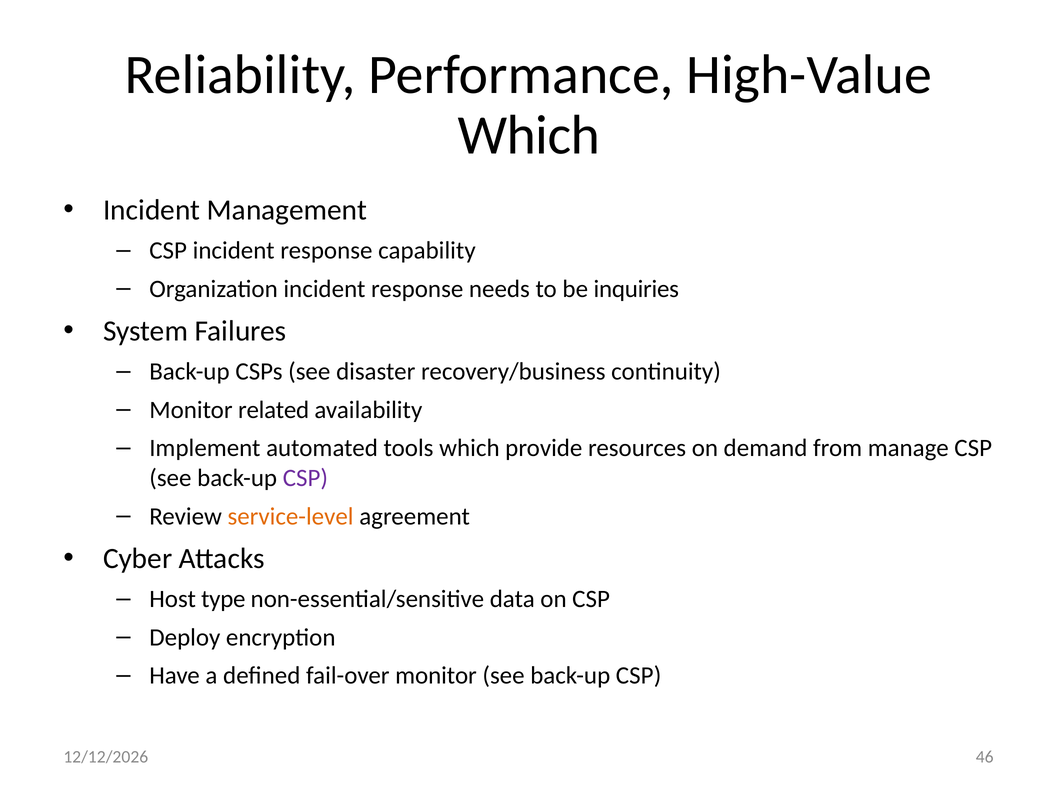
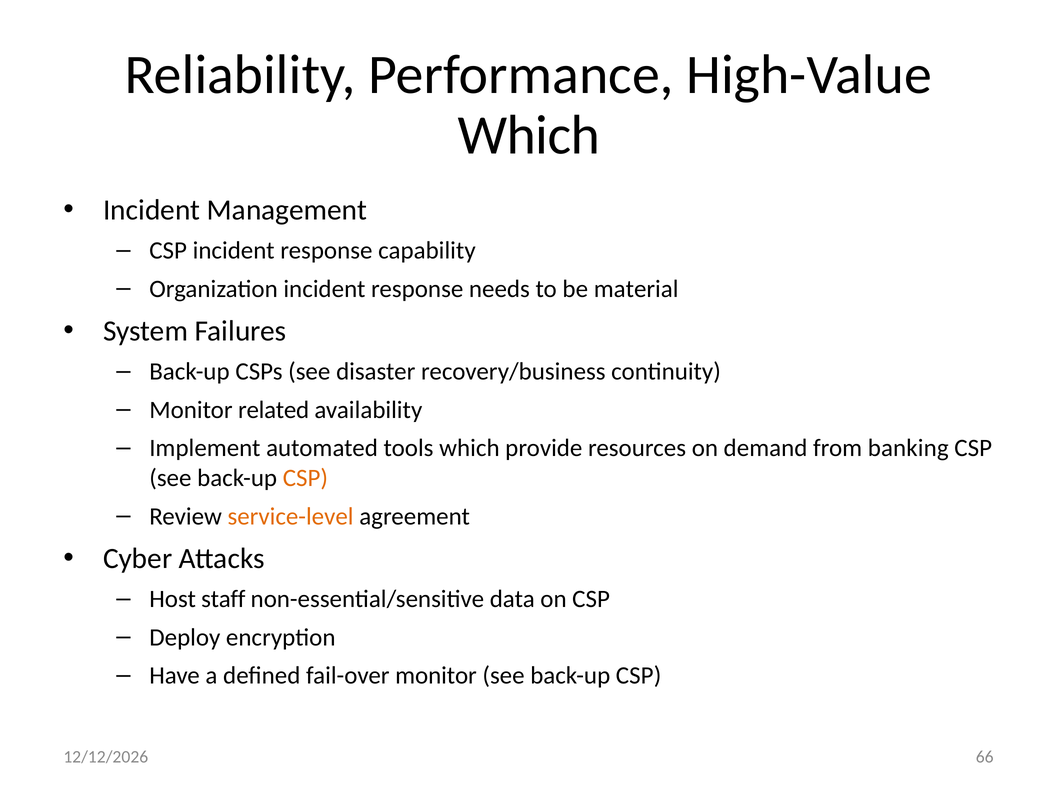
inquiries: inquiries -> material
manage: manage -> banking
CSP at (305, 478) colour: purple -> orange
type: type -> staff
46: 46 -> 66
